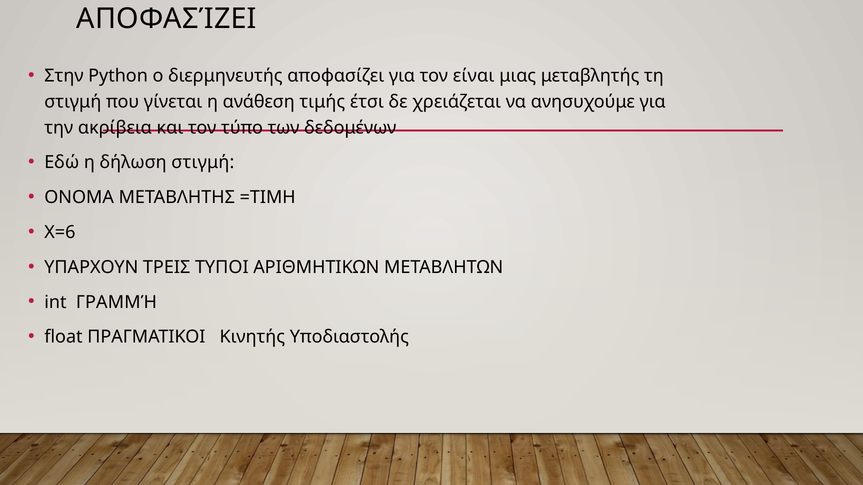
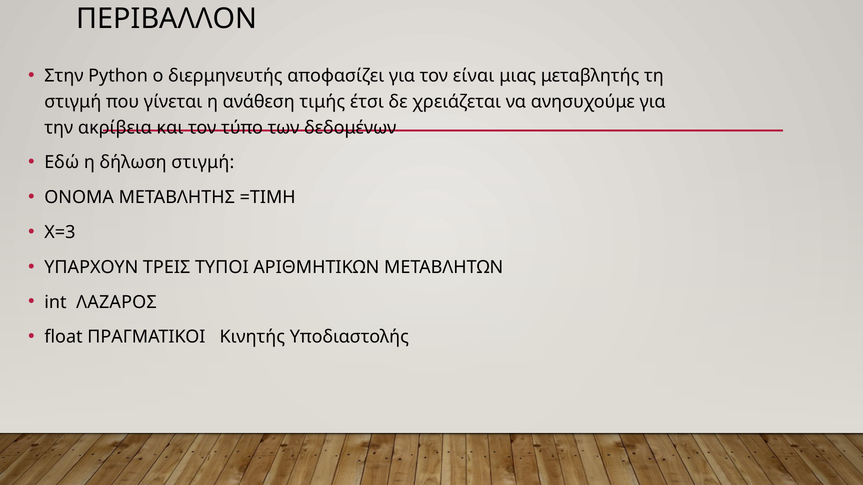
ΑΠΟΦΑΣΊΖΕΙ at (167, 19): ΑΠΟΦΑΣΊΖΕΙ -> ΠΕΡΙΒΑΛΛΟΝ
Χ=6: Χ=6 -> Χ=3
ΓΡΑΜΜΉ: ΓΡΑΜΜΉ -> ΛΑΖΑΡΟΣ
